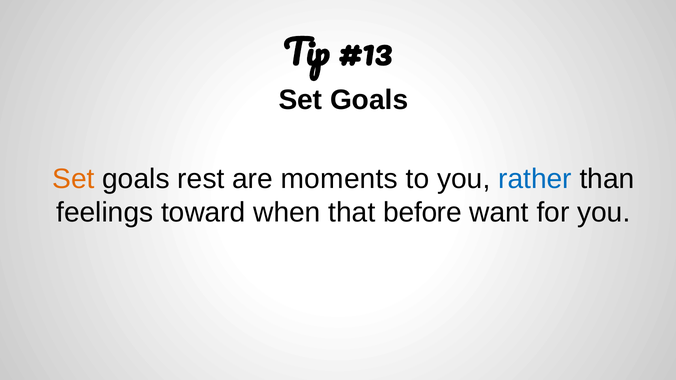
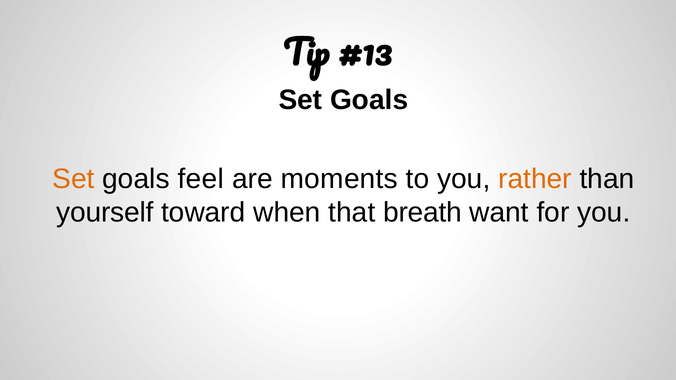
rest: rest -> feel
rather colour: blue -> orange
feelings: feelings -> yourself
before: before -> breath
